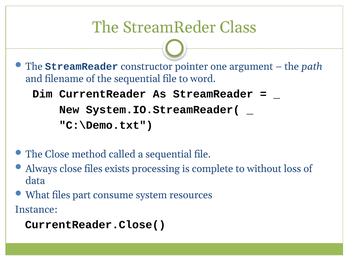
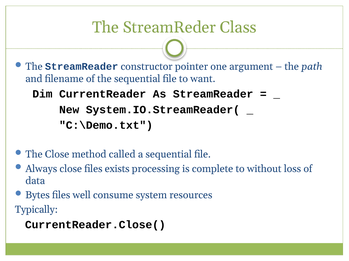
word: word -> want
What: What -> Bytes
part: part -> well
Instance: Instance -> Typically
